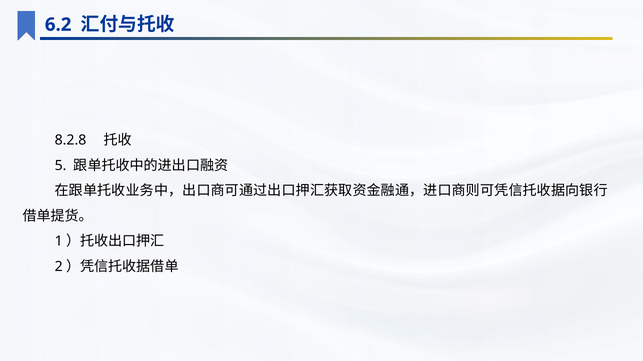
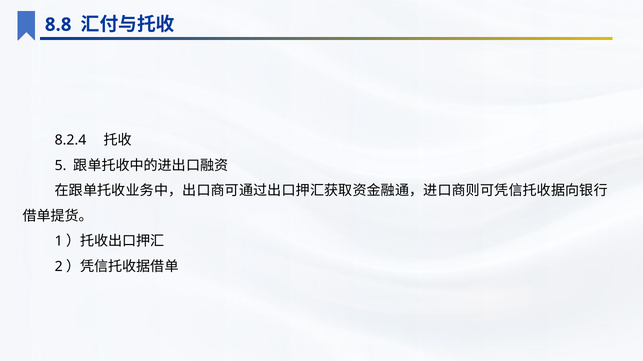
6.2: 6.2 -> 8.8
8.2.8: 8.2.8 -> 8.2.4
